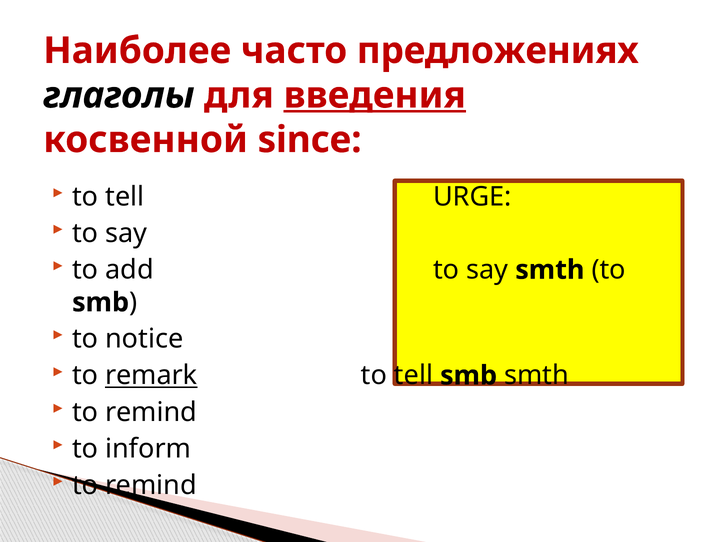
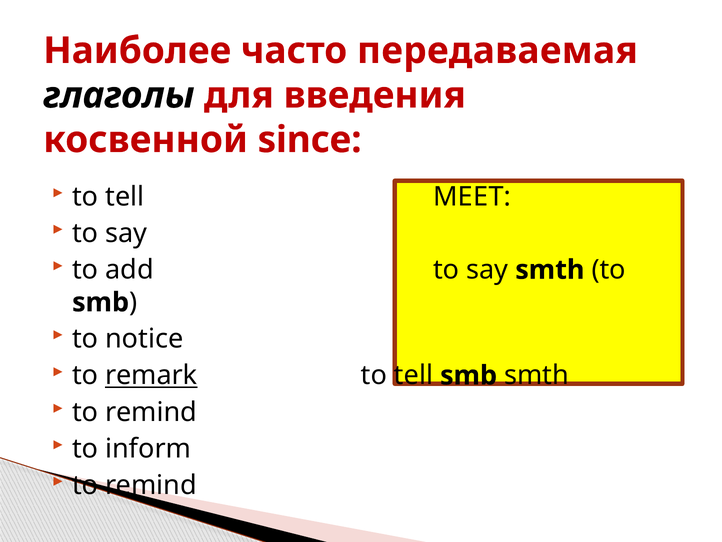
предложениях: предложениях -> передаваемая
введения underline: present -> none
URGE: URGE -> MEET
